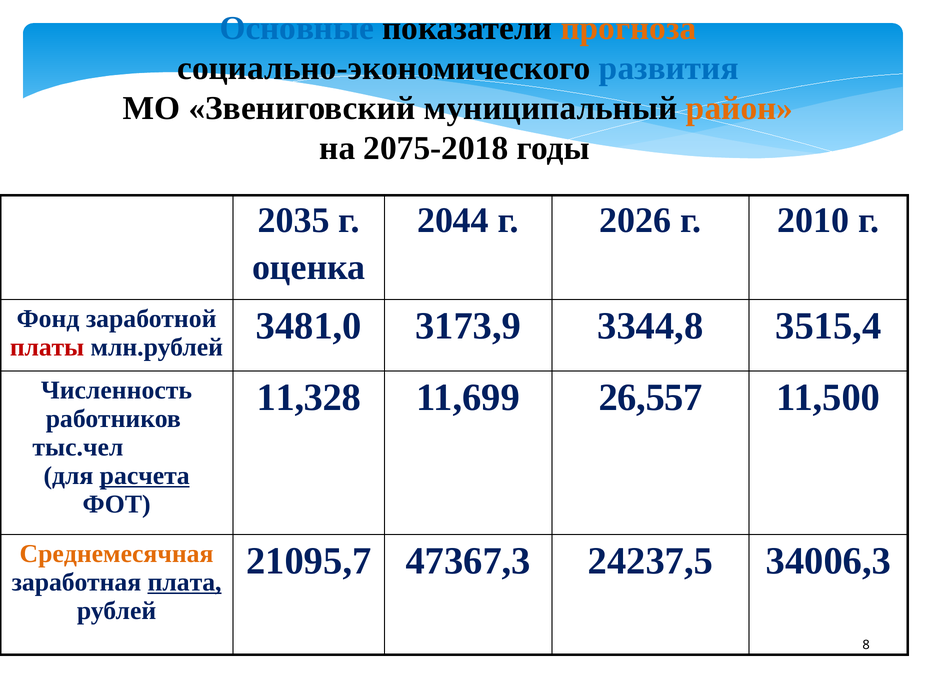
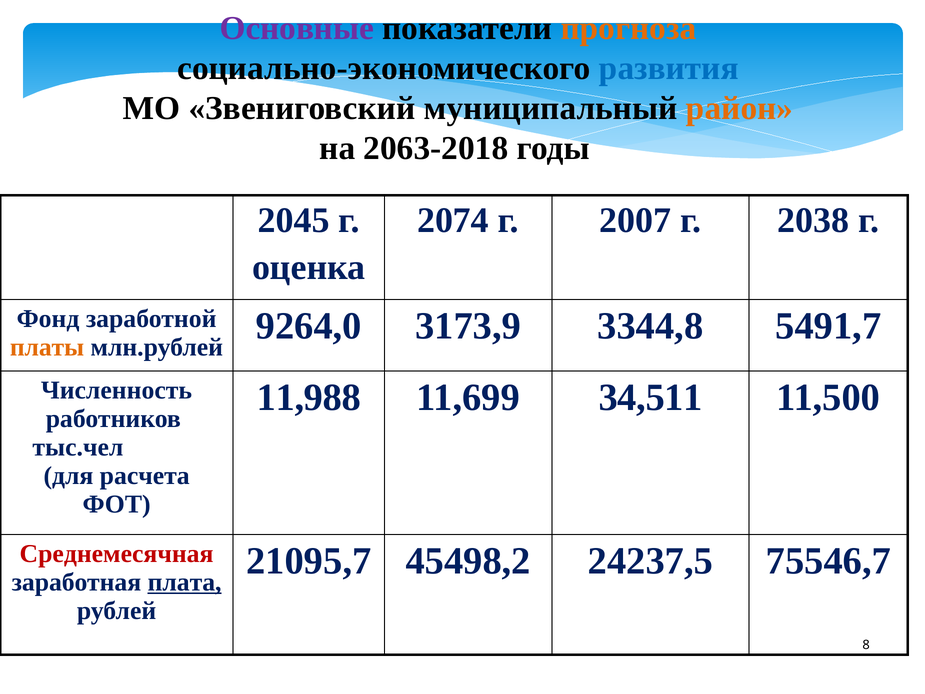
Основные colour: blue -> purple
2075-2018: 2075-2018 -> 2063-2018
2035: 2035 -> 2045
2044: 2044 -> 2074
2026: 2026 -> 2007
2010: 2010 -> 2038
3481,0: 3481,0 -> 9264,0
3515,4: 3515,4 -> 5491,7
платы colour: red -> orange
11,328: 11,328 -> 11,988
26,557: 26,557 -> 34,511
расчета underline: present -> none
Среднемесячная colour: orange -> red
47367,3: 47367,3 -> 45498,2
34006,3: 34006,3 -> 75546,7
